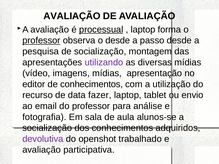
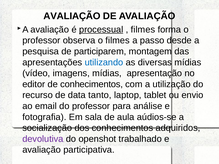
laptop at (143, 30): laptop -> filmes
professor at (41, 41) underline: present -> none
o desde: desde -> filmes
de socialização: socialização -> participarem
utilizando colour: purple -> blue
fazer: fazer -> tanto
alunos-se: alunos-se -> aúdios-se
